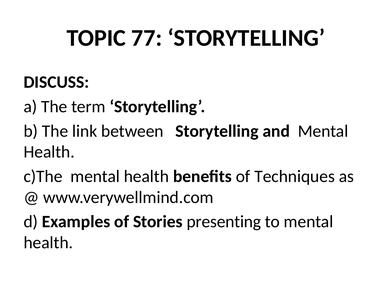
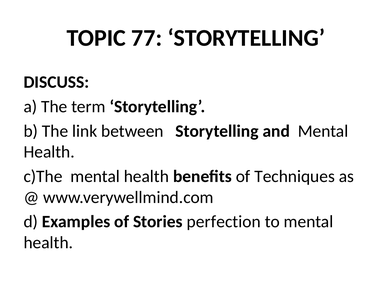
presenting: presenting -> perfection
